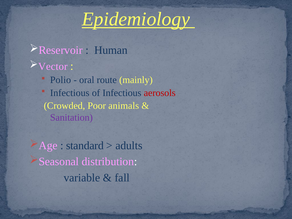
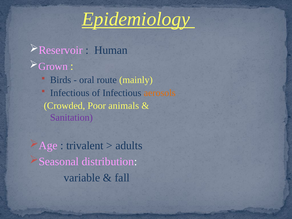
Vector: Vector -> Grown
Polio: Polio -> Birds
aerosols colour: red -> orange
standard: standard -> trivalent
